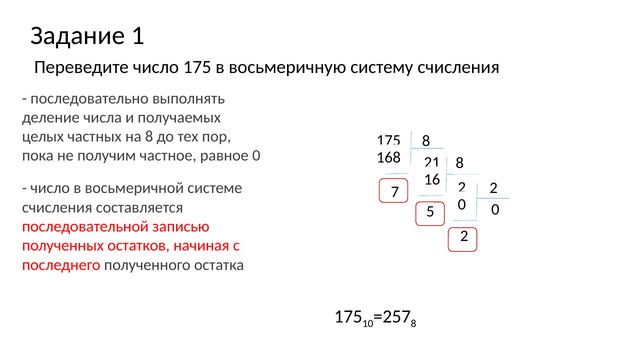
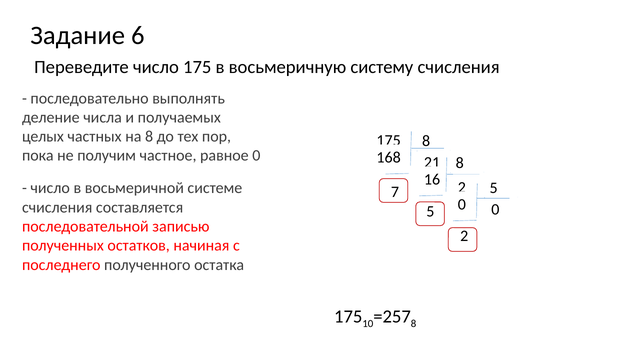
1: 1 -> 6
2 at (494, 188): 2 -> 5
